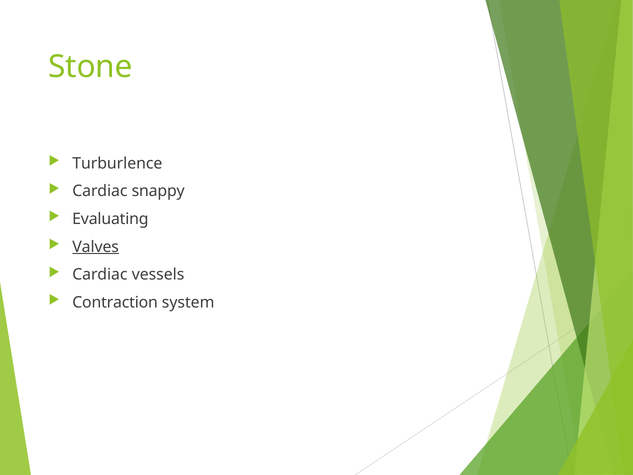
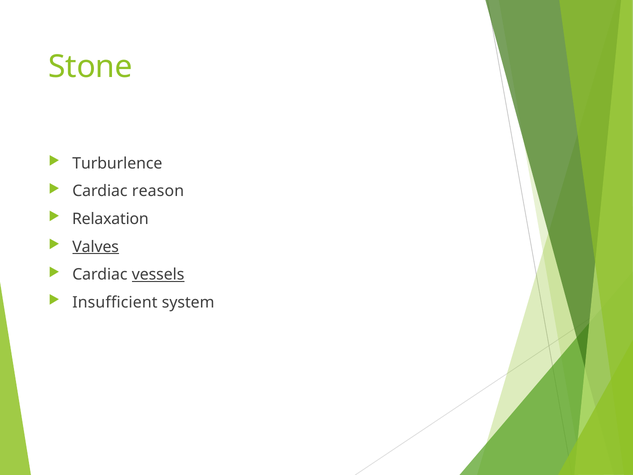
snappy: snappy -> reason
Evaluating: Evaluating -> Relaxation
vessels underline: none -> present
Contraction: Contraction -> Insufficient
